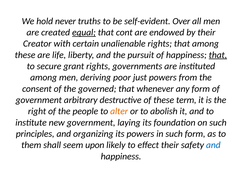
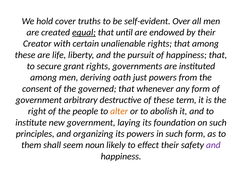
never: never -> cover
cont: cont -> until
that at (218, 55) underline: present -> none
poor: poor -> oath
upon: upon -> noun
and at (213, 145) colour: blue -> purple
